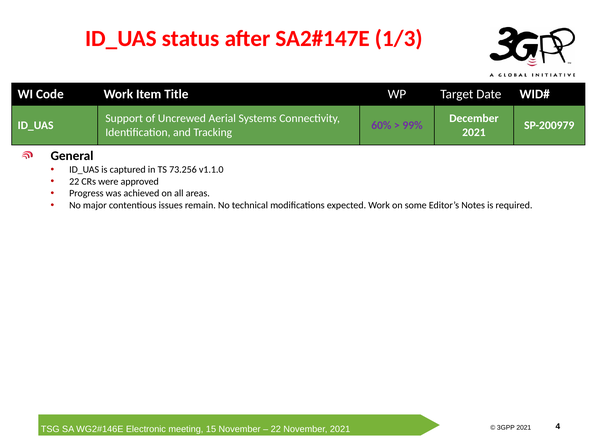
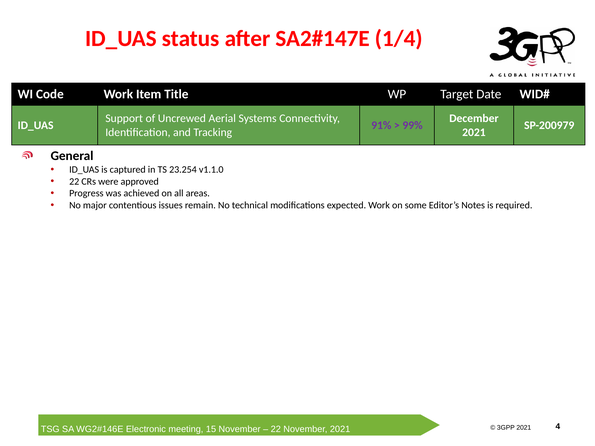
1/3: 1/3 -> 1/4
60%: 60% -> 91%
73.256: 73.256 -> 23.254
